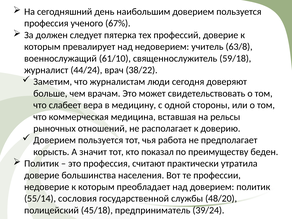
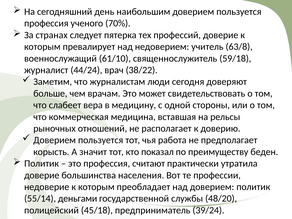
67%: 67% -> 70%
должен: должен -> странах
сословия: сословия -> деньгами
